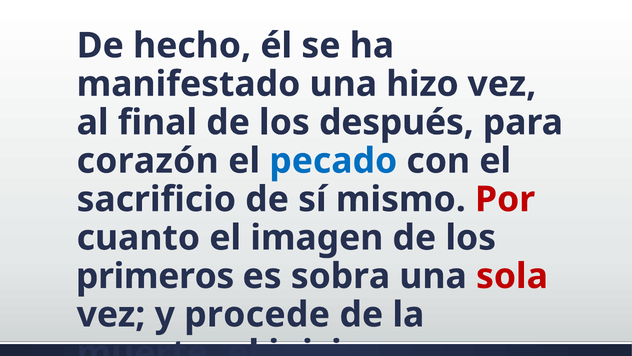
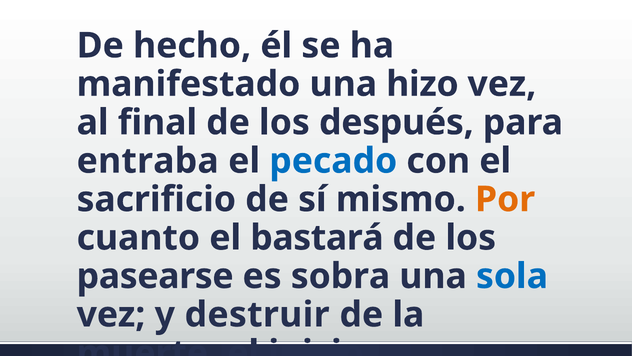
corazón: corazón -> entraba
Por colour: red -> orange
imagen: imagen -> bastará
primeros: primeros -> pasearse
sola colour: red -> blue
procede: procede -> destruir
